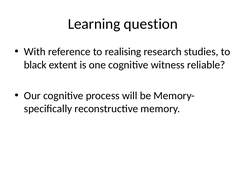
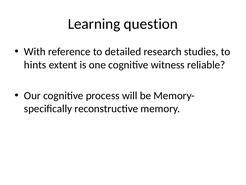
realising: realising -> detailed
black: black -> hints
